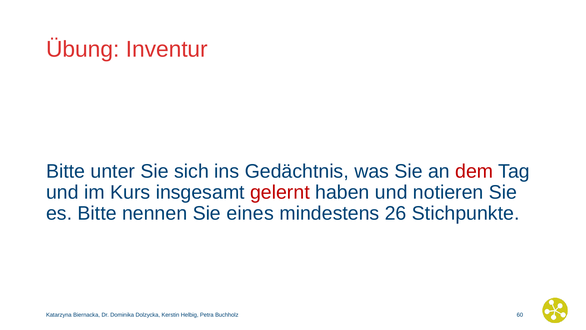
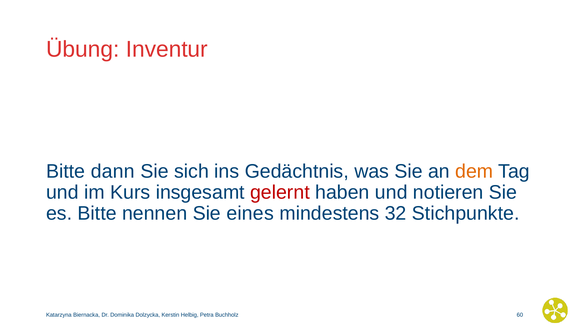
unter: unter -> dann
dem colour: red -> orange
26: 26 -> 32
